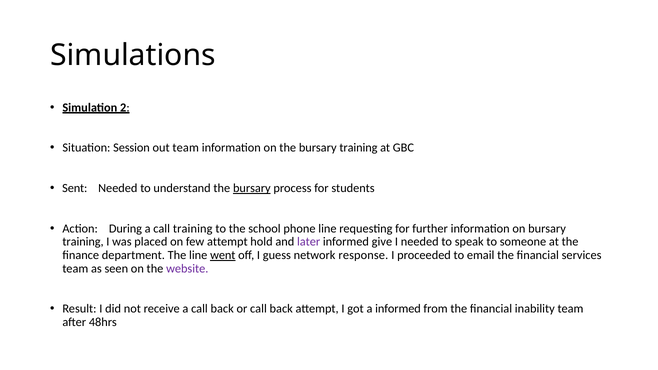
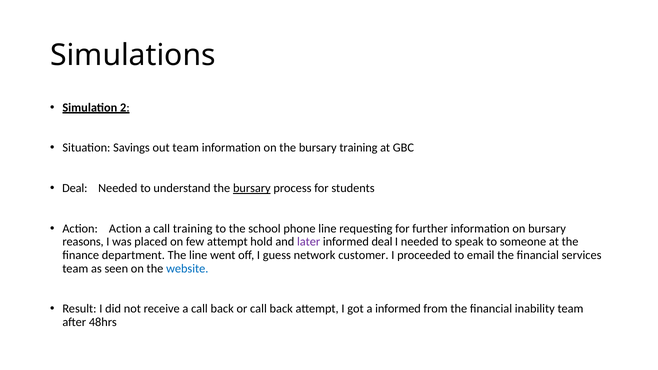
Session: Session -> Savings
Sent at (75, 188): Sent -> Deal
Action During: During -> Action
training at (83, 242): training -> reasons
informed give: give -> deal
went underline: present -> none
response: response -> customer
website colour: purple -> blue
